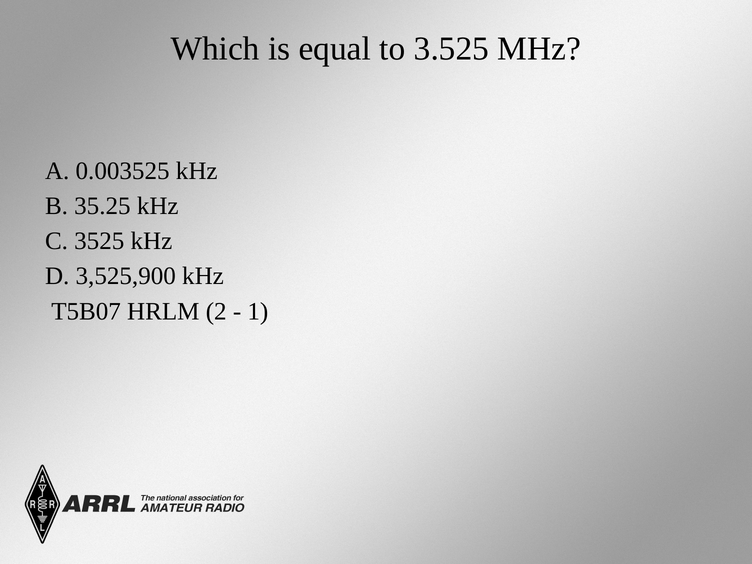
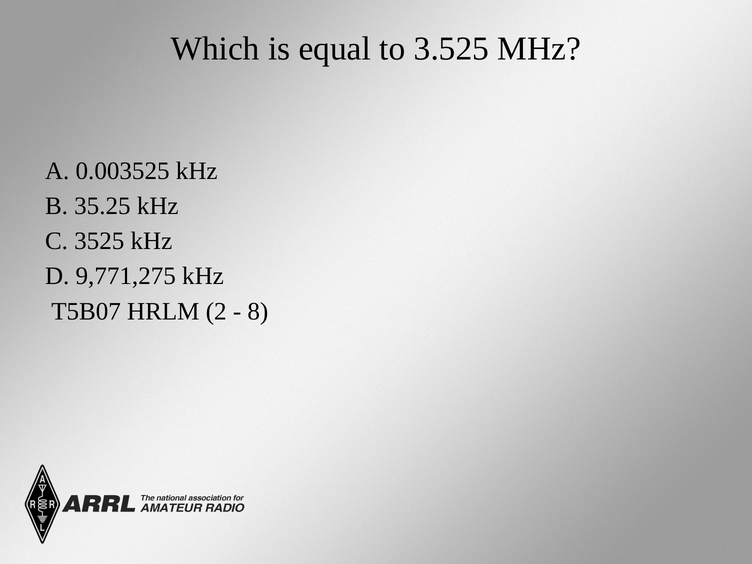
3,525,900: 3,525,900 -> 9,771,275
1: 1 -> 8
